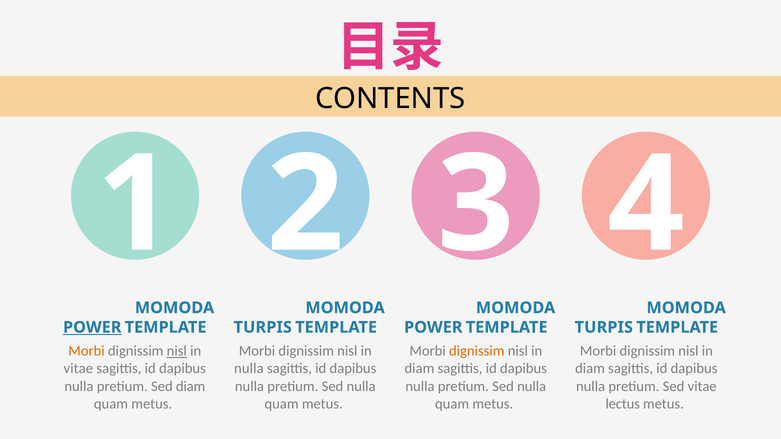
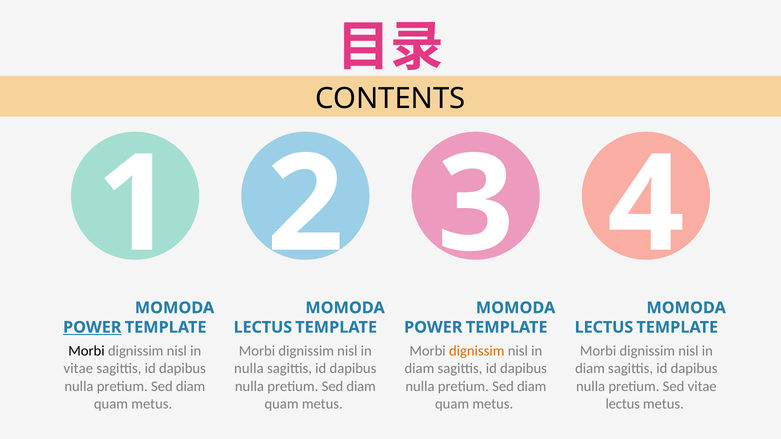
TURPIS at (263, 328): TURPIS -> LECTUS
TURPIS at (604, 328): TURPIS -> LECTUS
Morbi at (86, 351) colour: orange -> black
nisl at (177, 351) underline: present -> none
nulla at (361, 386): nulla -> diam
nulla at (532, 386): nulla -> diam
